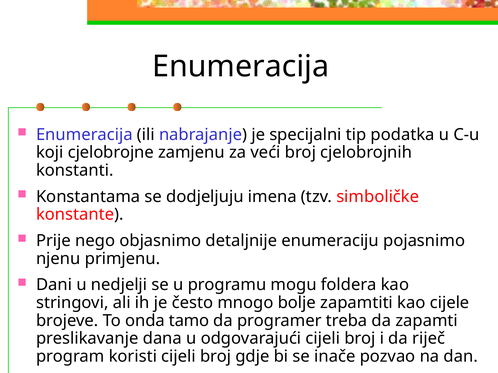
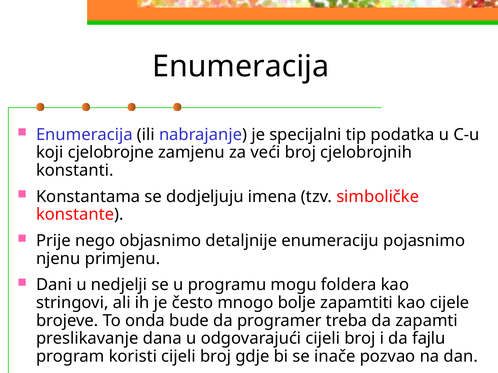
tamo: tamo -> bude
riječ: riječ -> fajlu
